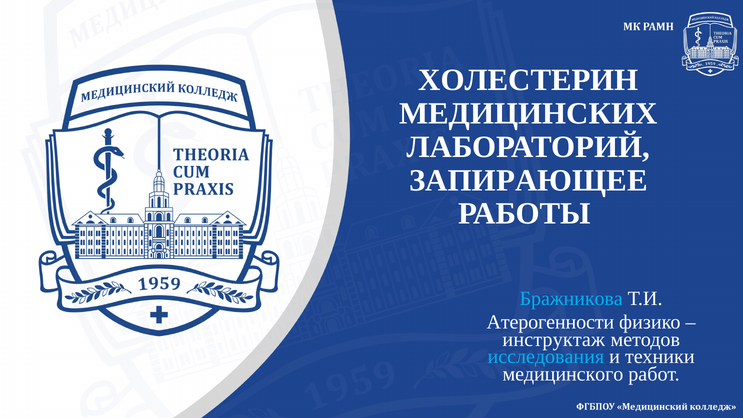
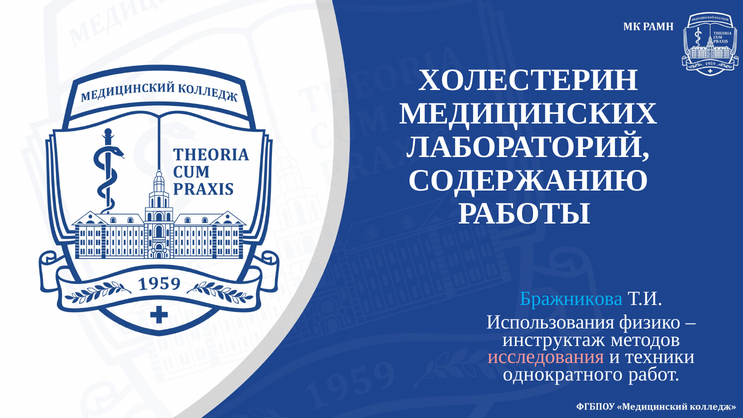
ЗАПИРАЮЩЕЕ: ЗАПИРАЮЩЕЕ -> СОДЕРЖАНИЮ
Атерогенности: Атерогенности -> Использования
исследования colour: light blue -> pink
медицинского: медицинского -> однократного
